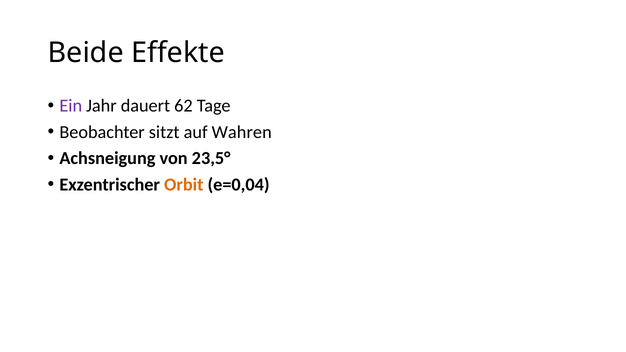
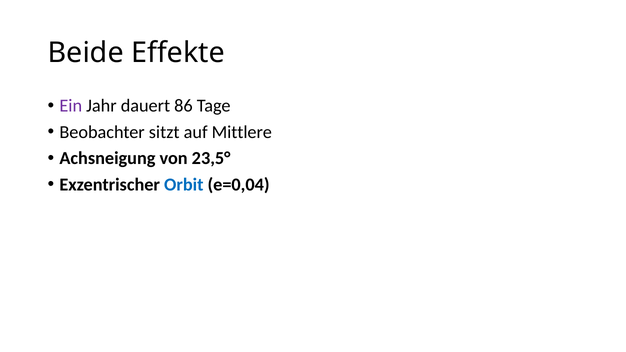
62: 62 -> 86
Wahren: Wahren -> Mittlere
Orbit colour: orange -> blue
